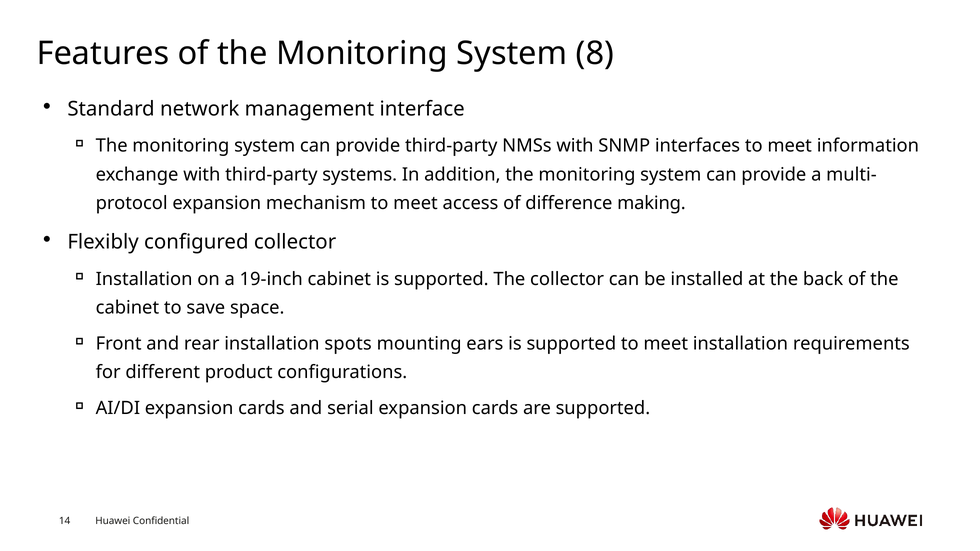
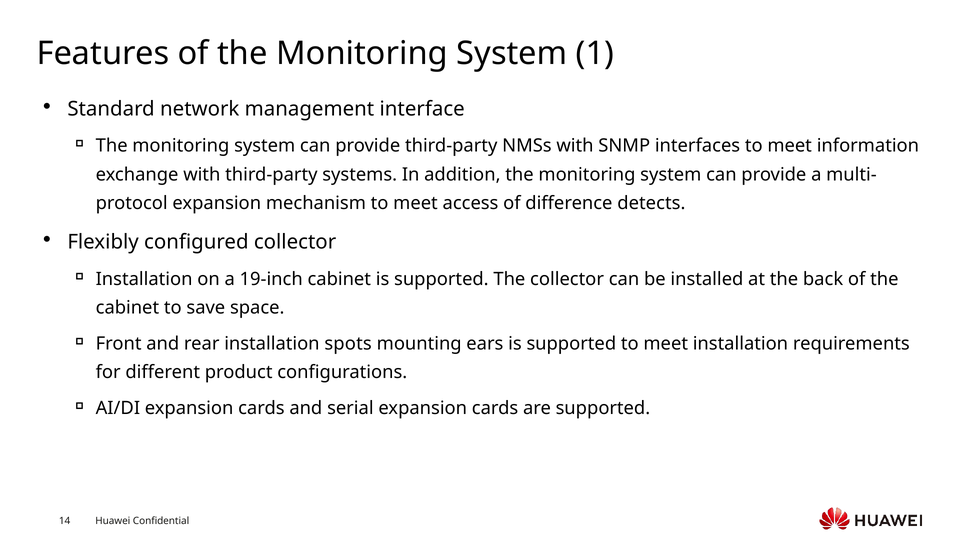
8: 8 -> 1
making: making -> detects
